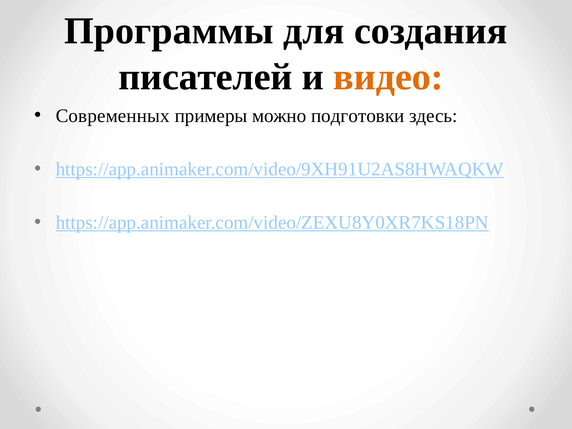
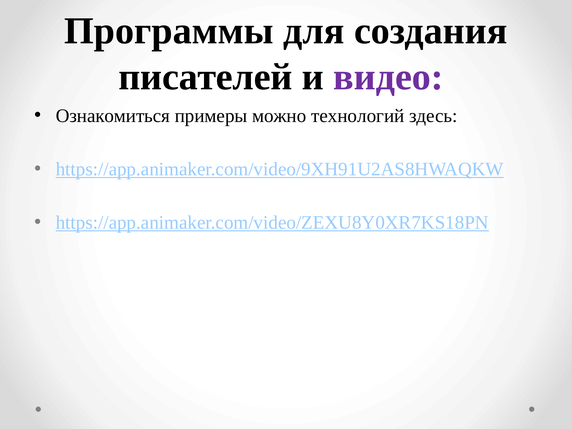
видео colour: orange -> purple
Современных: Современных -> Ознакомиться
подготовки: подготовки -> технологий
